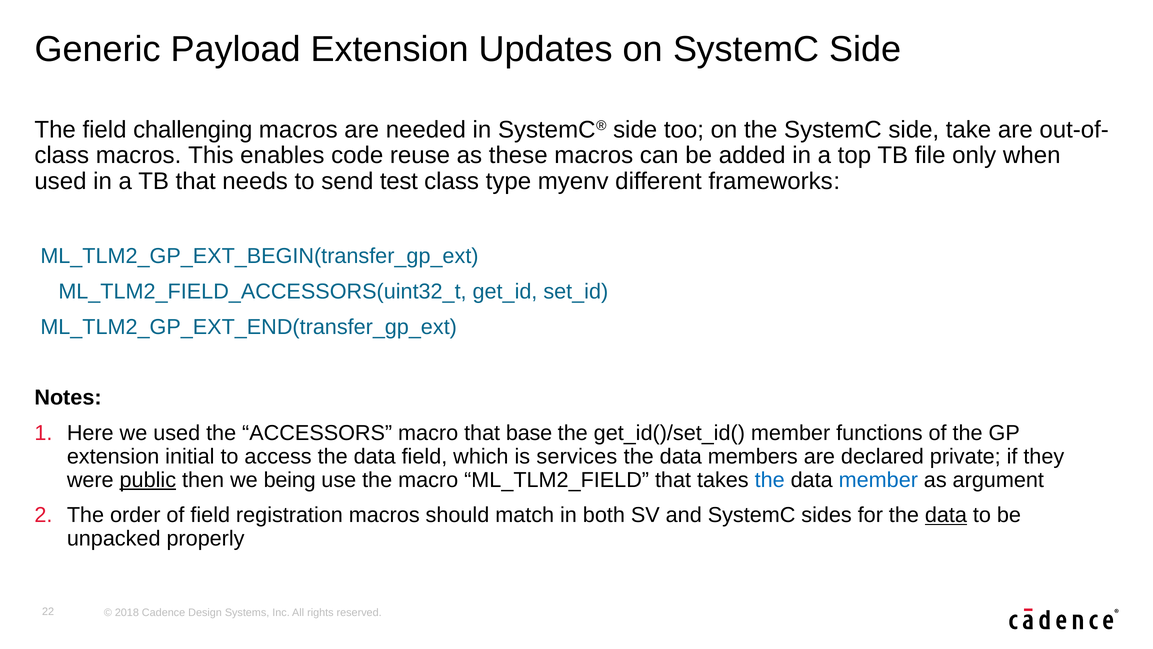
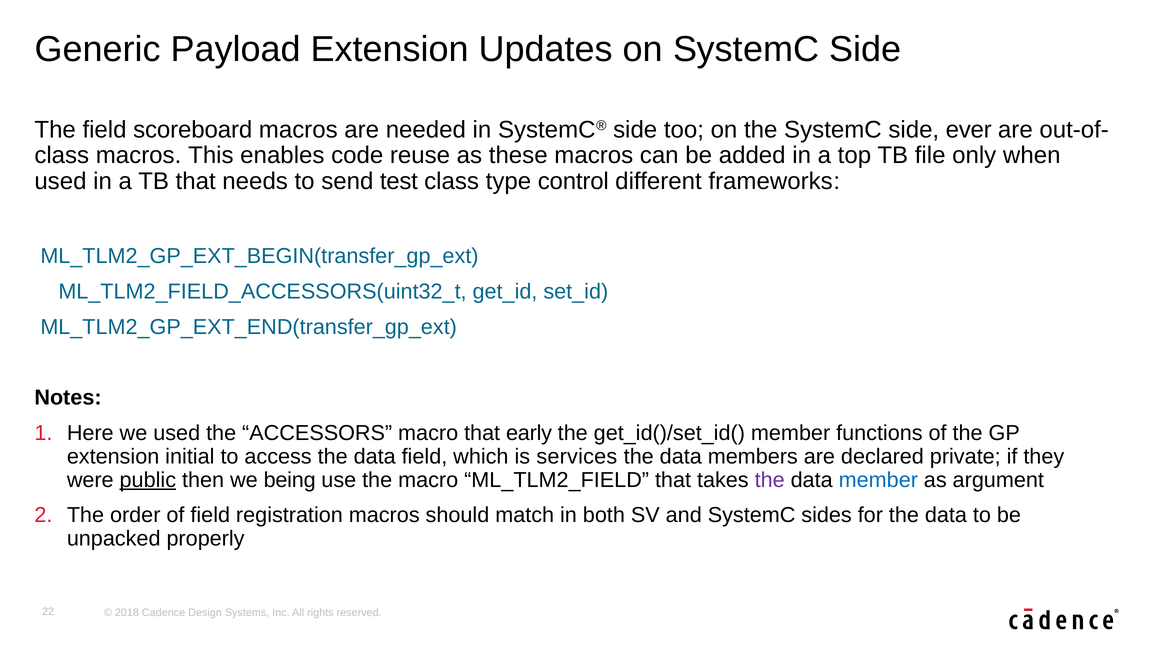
challenging: challenging -> scoreboard
take: take -> ever
myenv: myenv -> control
base: base -> early
the at (770, 480) colour: blue -> purple
data at (946, 515) underline: present -> none
